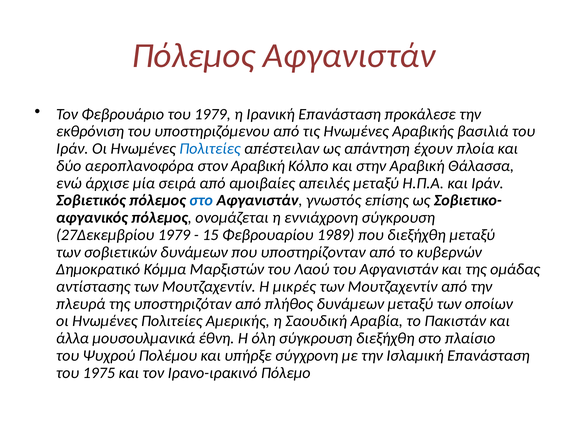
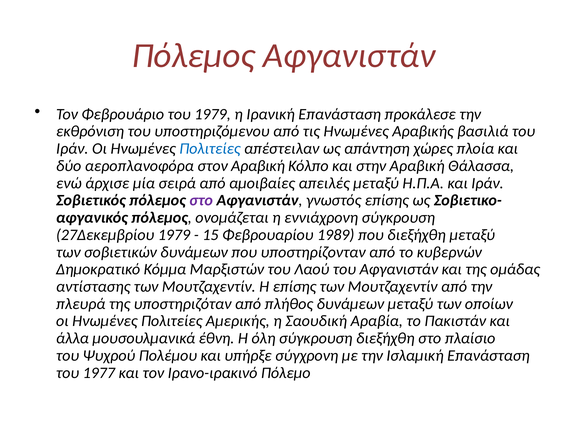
έχουν: έχουν -> χώρες
στο at (201, 200) colour: blue -> purple
Η μικρές: μικρές -> επίσης
1975: 1975 -> 1977
